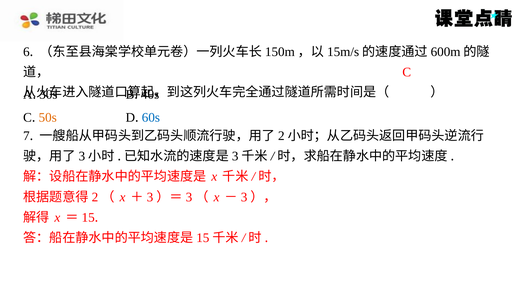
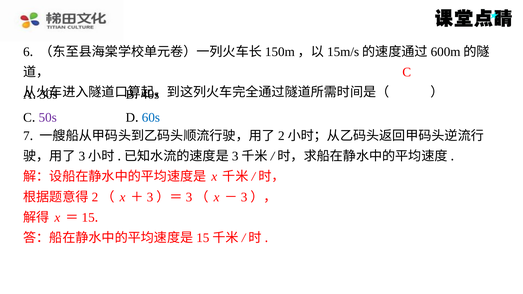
50s colour: orange -> purple
